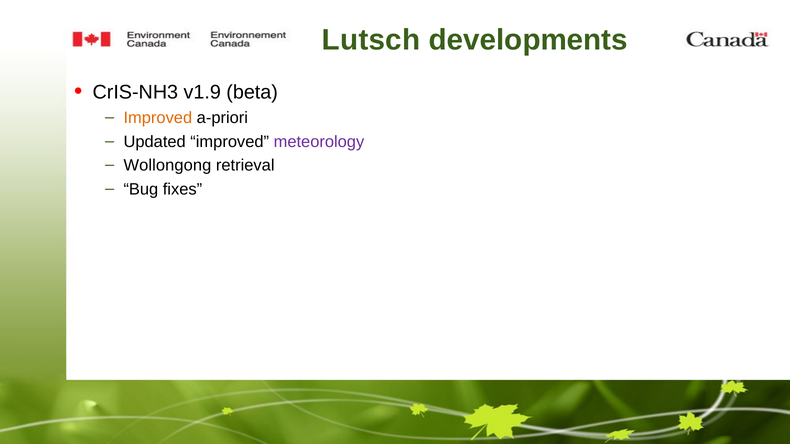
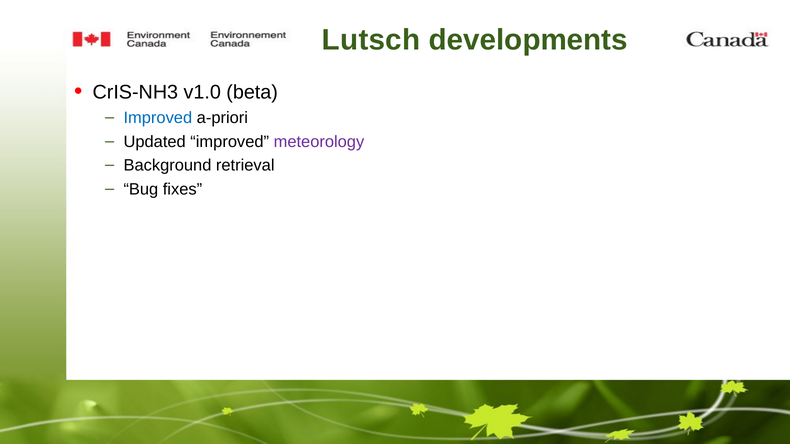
v1.9: v1.9 -> v1.0
Improved at (158, 118) colour: orange -> blue
Wollongong: Wollongong -> Background
